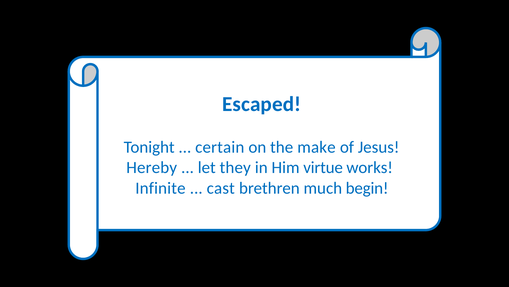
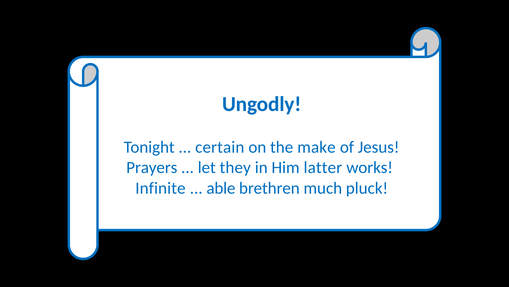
Escaped: Escaped -> Ungodly
Hereby: Hereby -> Prayers
virtue: virtue -> latter
cast: cast -> able
begin: begin -> pluck
